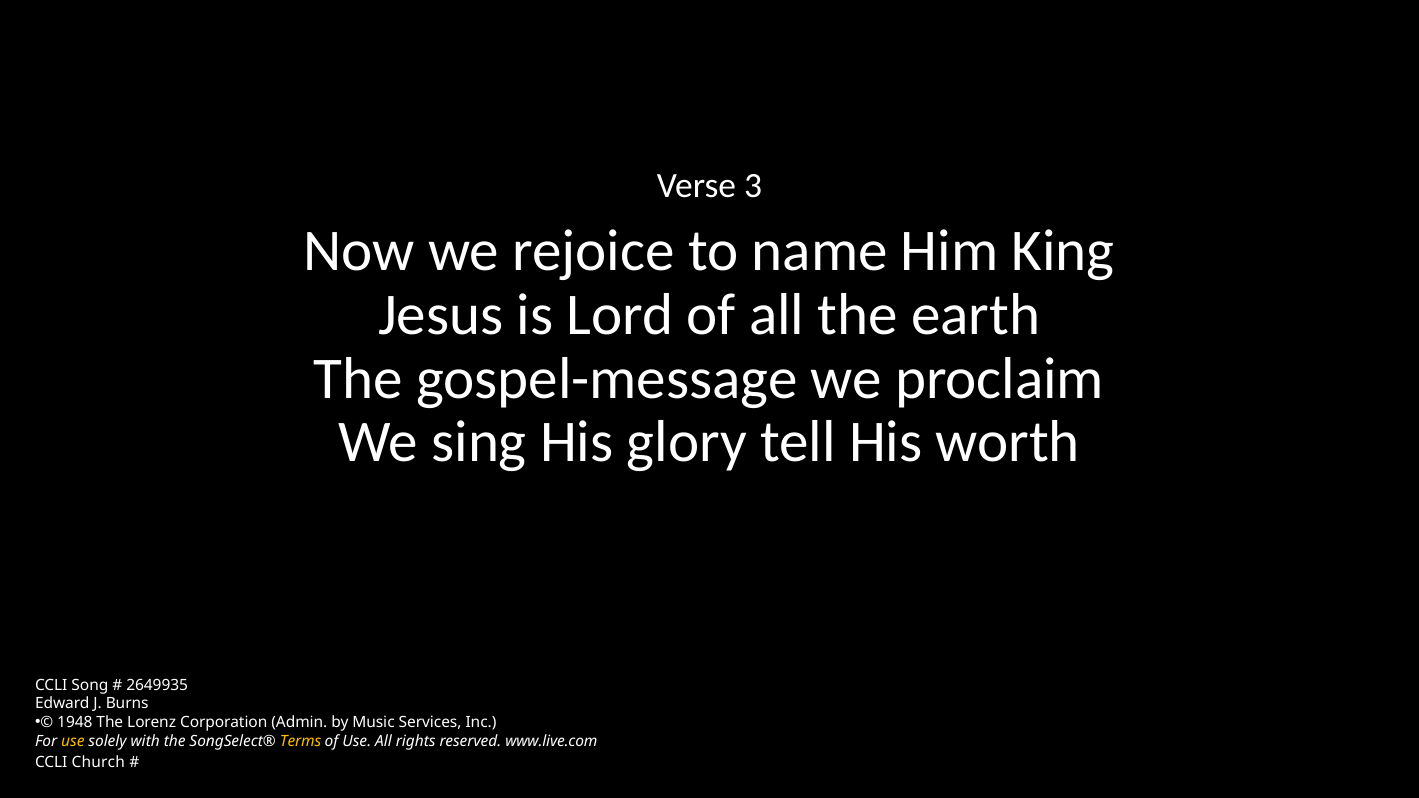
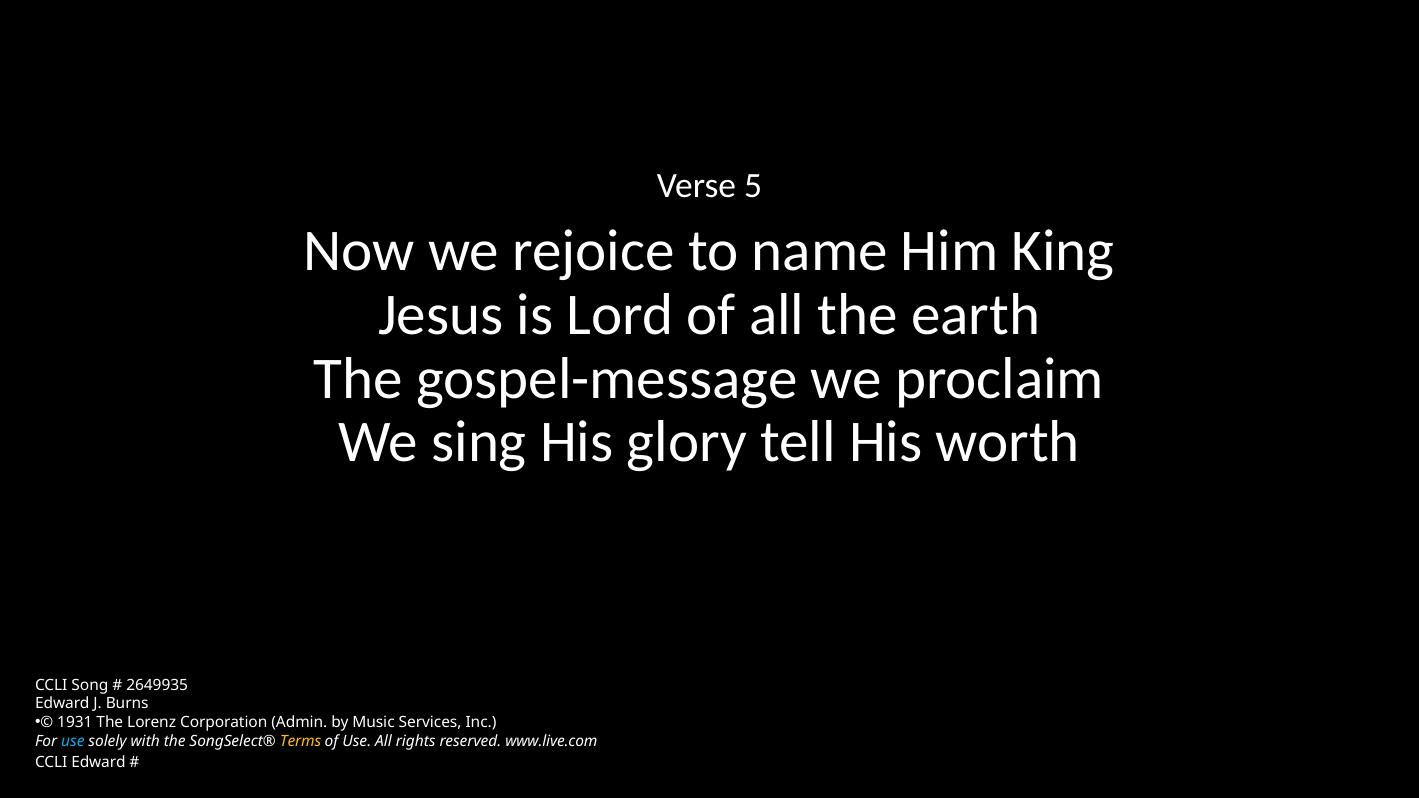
3: 3 -> 5
1948: 1948 -> 1931
use at (73, 741) colour: yellow -> light blue
CCLI Church: Church -> Edward
